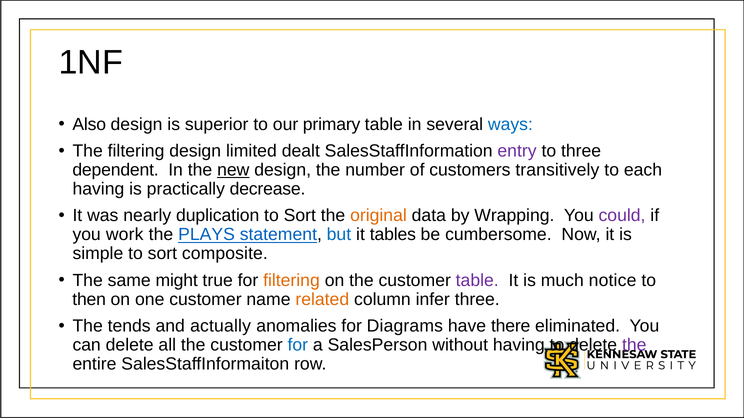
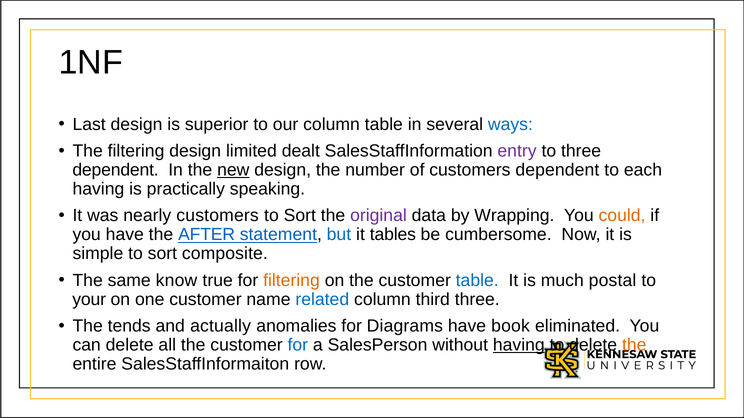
Also: Also -> Last
our primary: primary -> column
customers transitively: transitively -> dependent
decrease: decrease -> speaking
nearly duplication: duplication -> customers
original colour: orange -> purple
could colour: purple -> orange
you work: work -> have
PLAYS: PLAYS -> AFTER
might: might -> know
table at (477, 281) colour: purple -> blue
notice: notice -> postal
then: then -> your
related colour: orange -> blue
infer: infer -> third
there: there -> book
having at (519, 345) underline: none -> present
the at (634, 345) colour: purple -> orange
